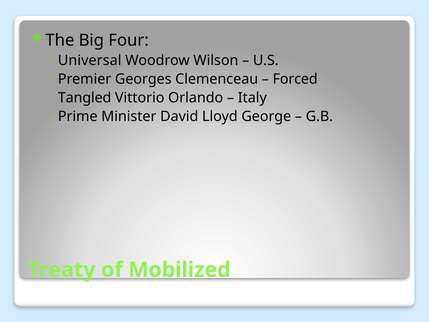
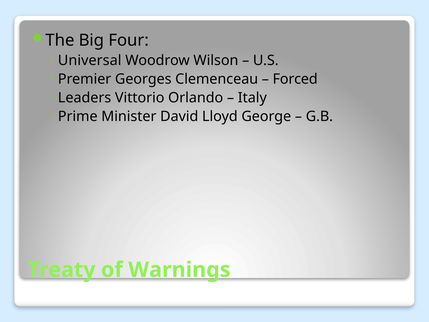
Tangled: Tangled -> Leaders
Mobilized: Mobilized -> Warnings
